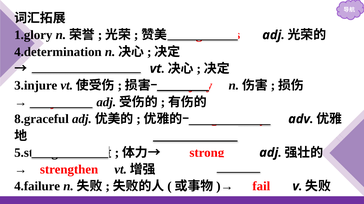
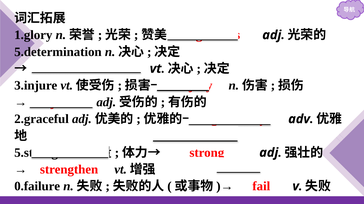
4.determination: 4.determination -> 5.determination
8.graceful: 8.graceful -> 2.graceful
4.failure: 4.failure -> 0.failure
